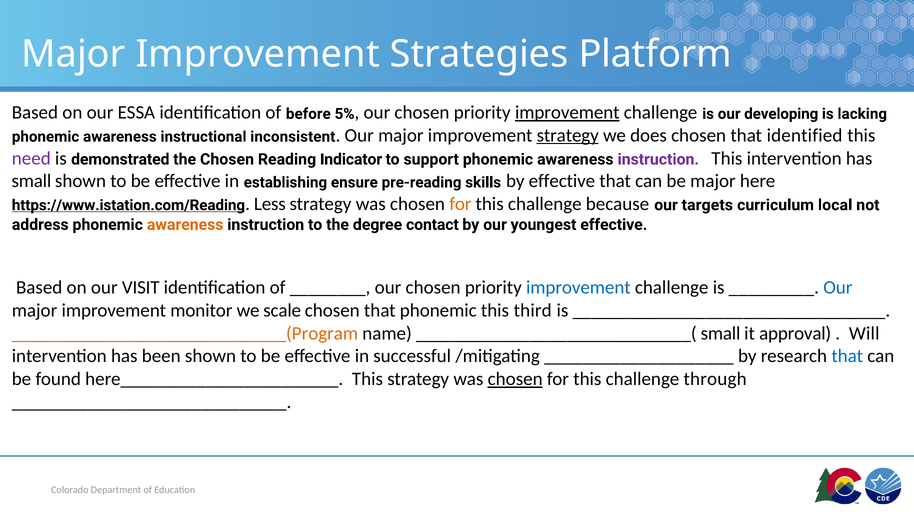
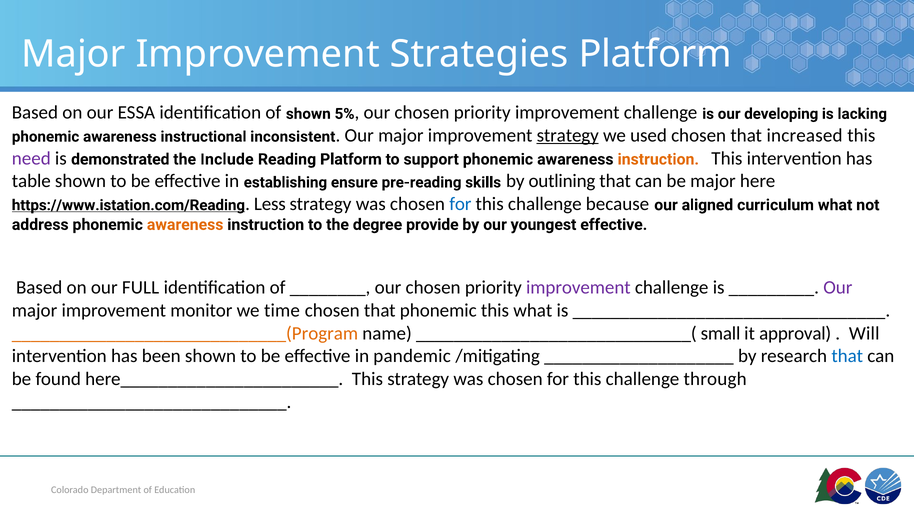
of before: before -> shown
improvement at (567, 113) underline: present -> none
does: does -> used
identified: identified -> increased
the Chosen: Chosen -> Include
Reading Indicator: Indicator -> Platform
instruction at (658, 159) colour: purple -> orange
small at (31, 181): small -> table
by effective: effective -> outlining
for at (460, 204) colour: orange -> blue
targets: targets -> aligned
curriculum local: local -> what
contact: contact -> provide
VISIT: VISIT -> FULL
improvement at (578, 288) colour: blue -> purple
Our at (838, 288) colour: blue -> purple
scale: scale -> time
this third: third -> what
successful: successful -> pandemic
chosen at (515, 379) underline: present -> none
